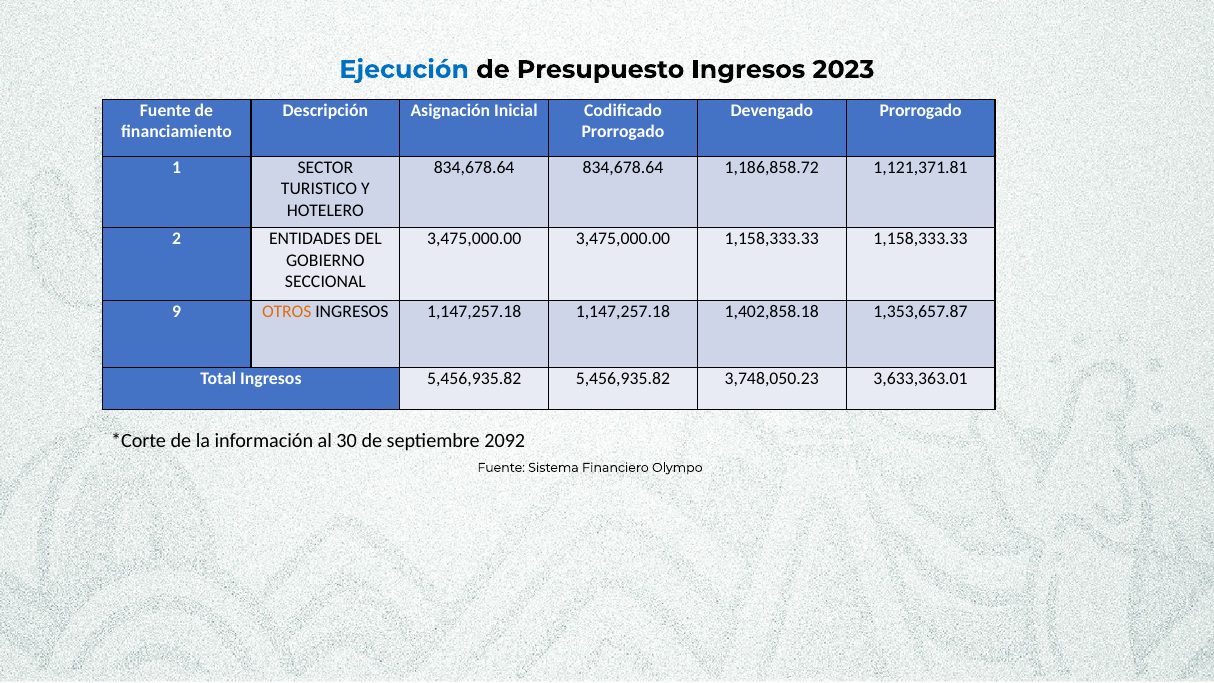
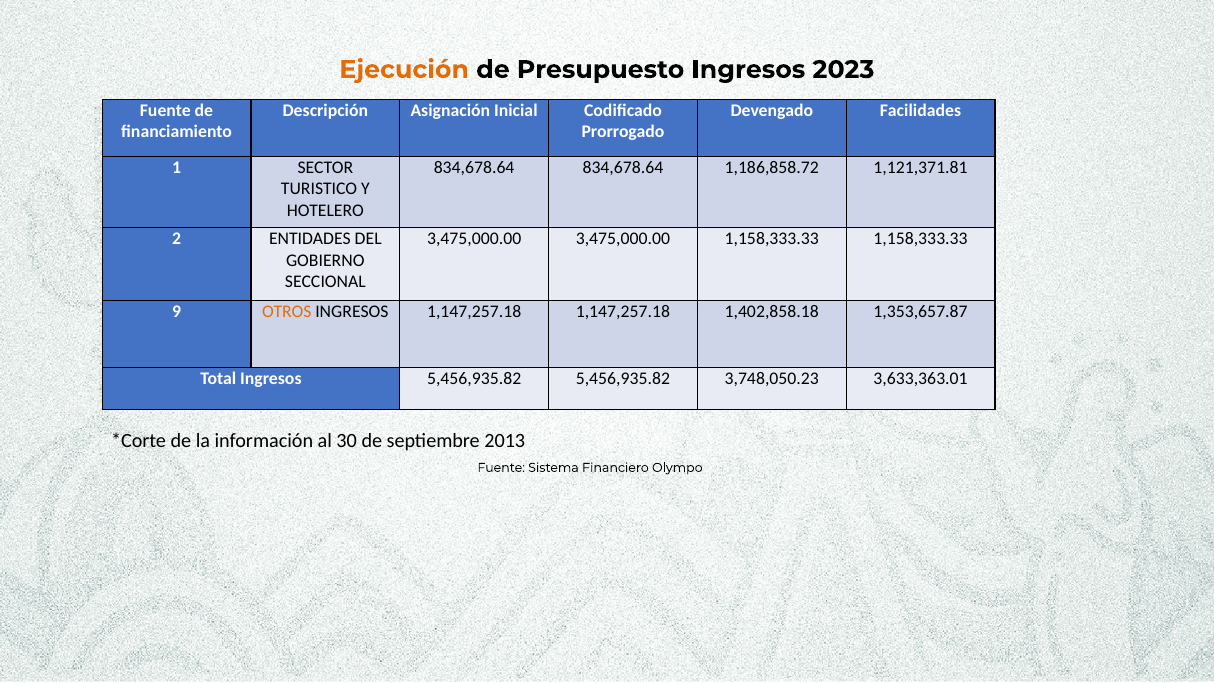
Ejecución colour: blue -> orange
Prorrogado at (921, 110): Prorrogado -> Facilidades
2092: 2092 -> 2013
